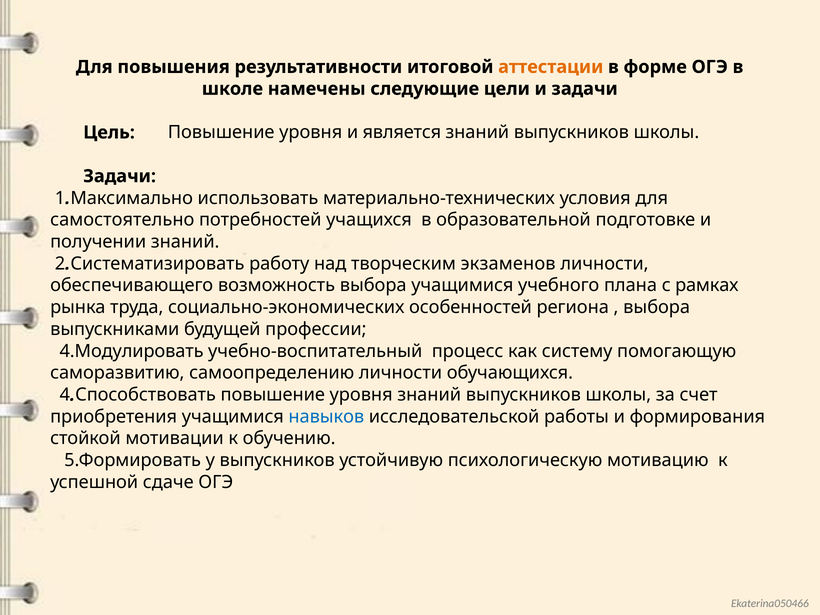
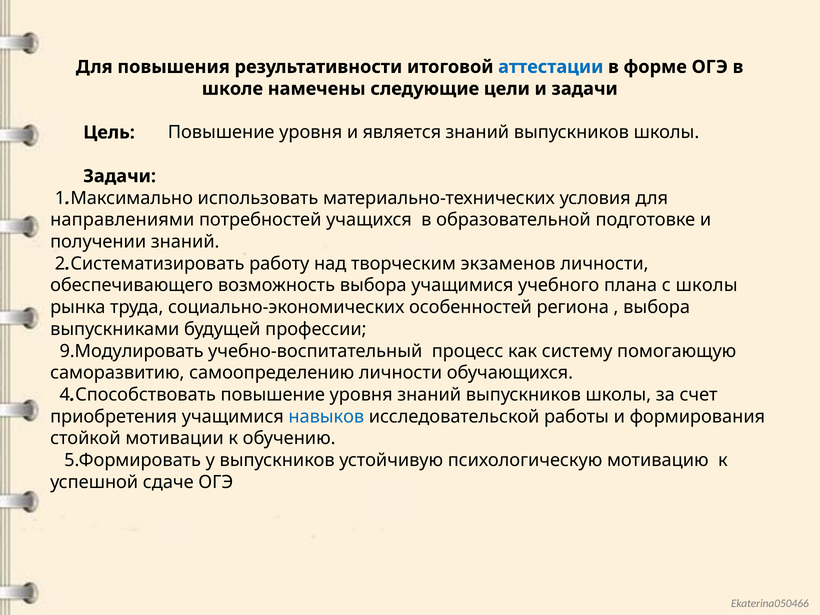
аттестации colour: orange -> blue
самостоятельно: самостоятельно -> направлениями
с рамках: рамках -> школы
4.Модулировать: 4.Модулировать -> 9.Модулировать
